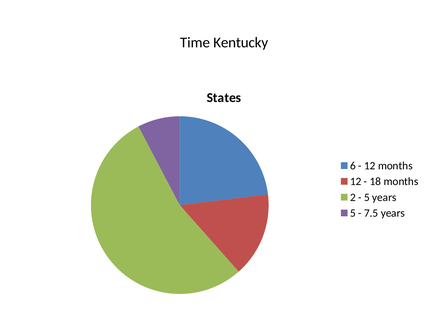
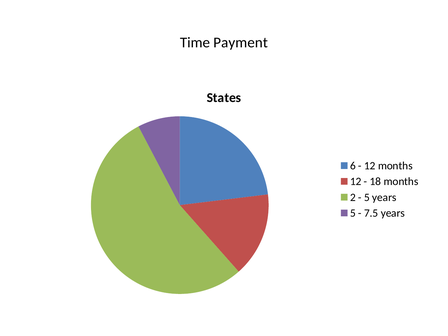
Kentucky: Kentucky -> Payment
